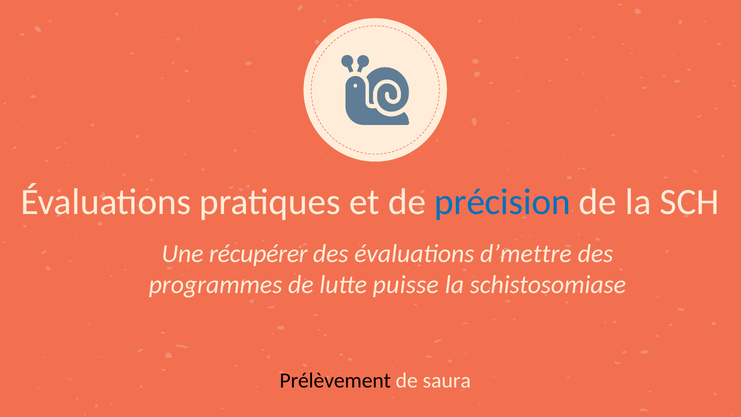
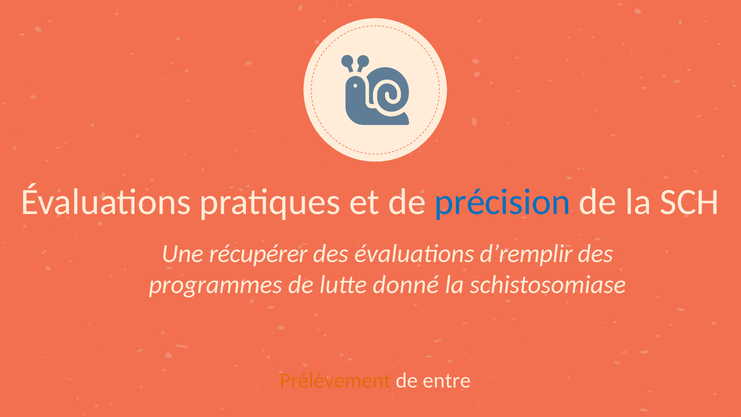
d’mettre: d’mettre -> d’remplir
puisse: puisse -> donné
Prélèvement colour: black -> orange
saura: saura -> entre
